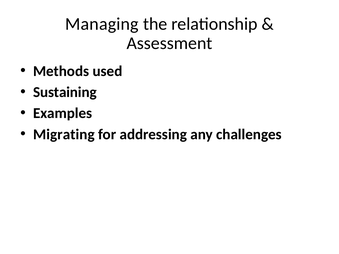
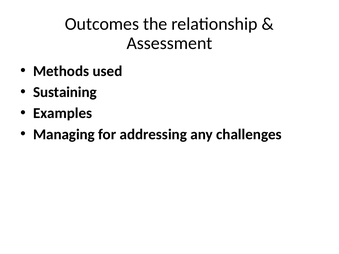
Managing: Managing -> Outcomes
Migrating: Migrating -> Managing
